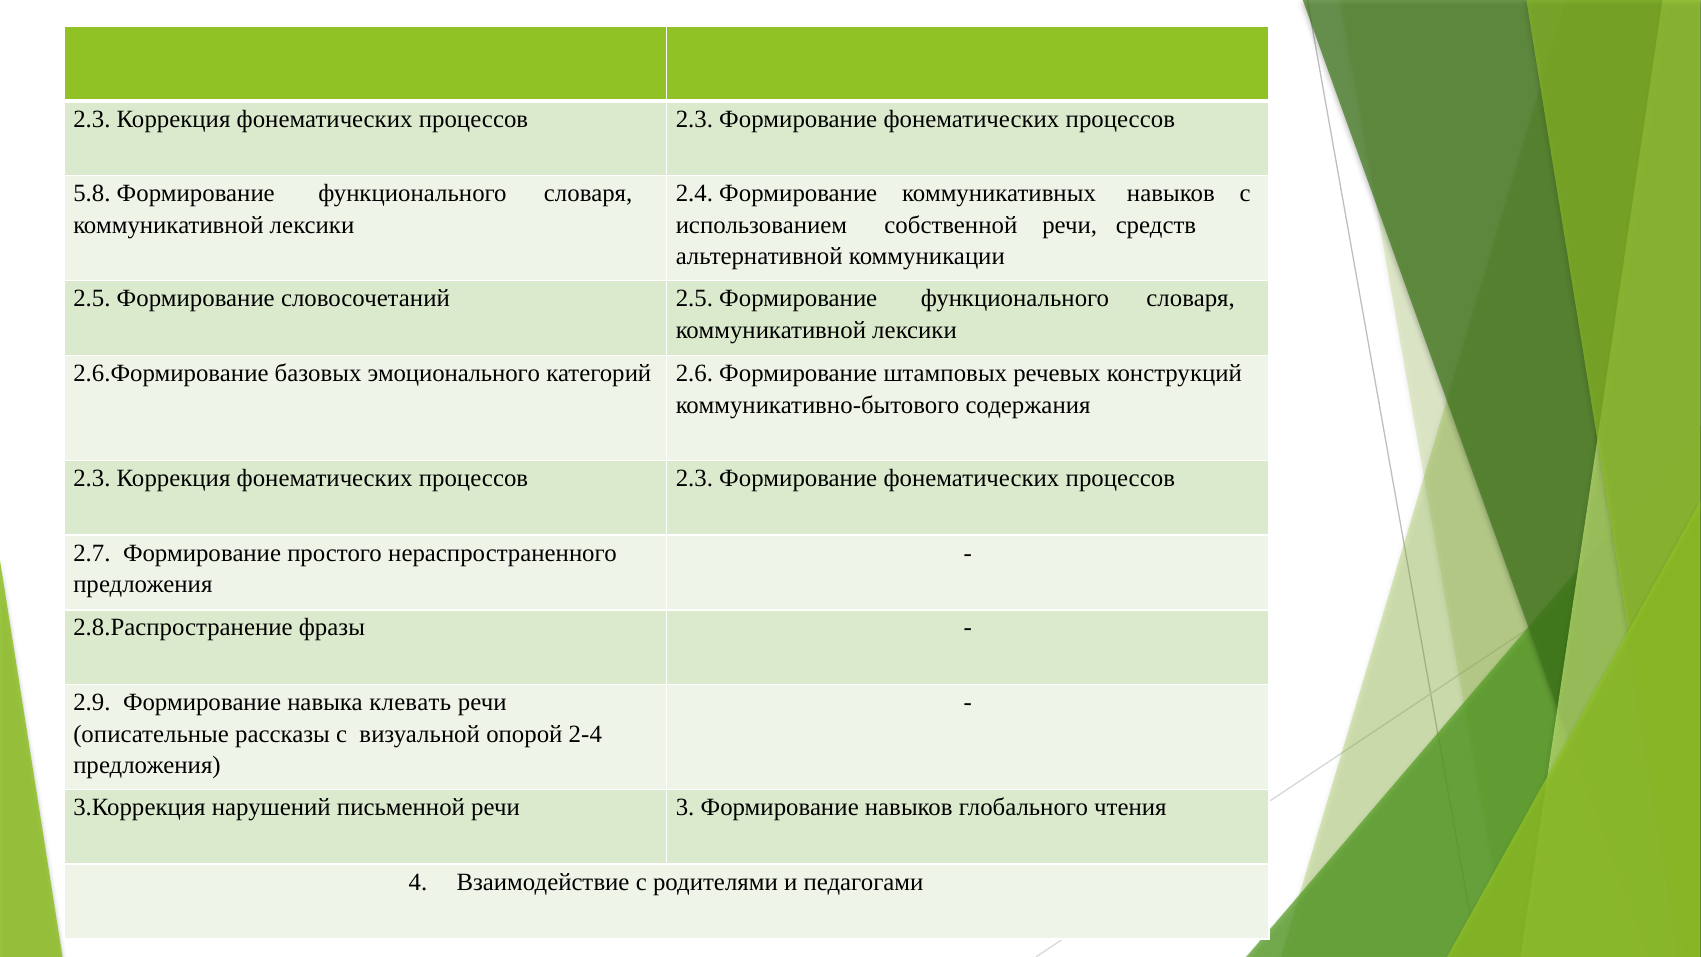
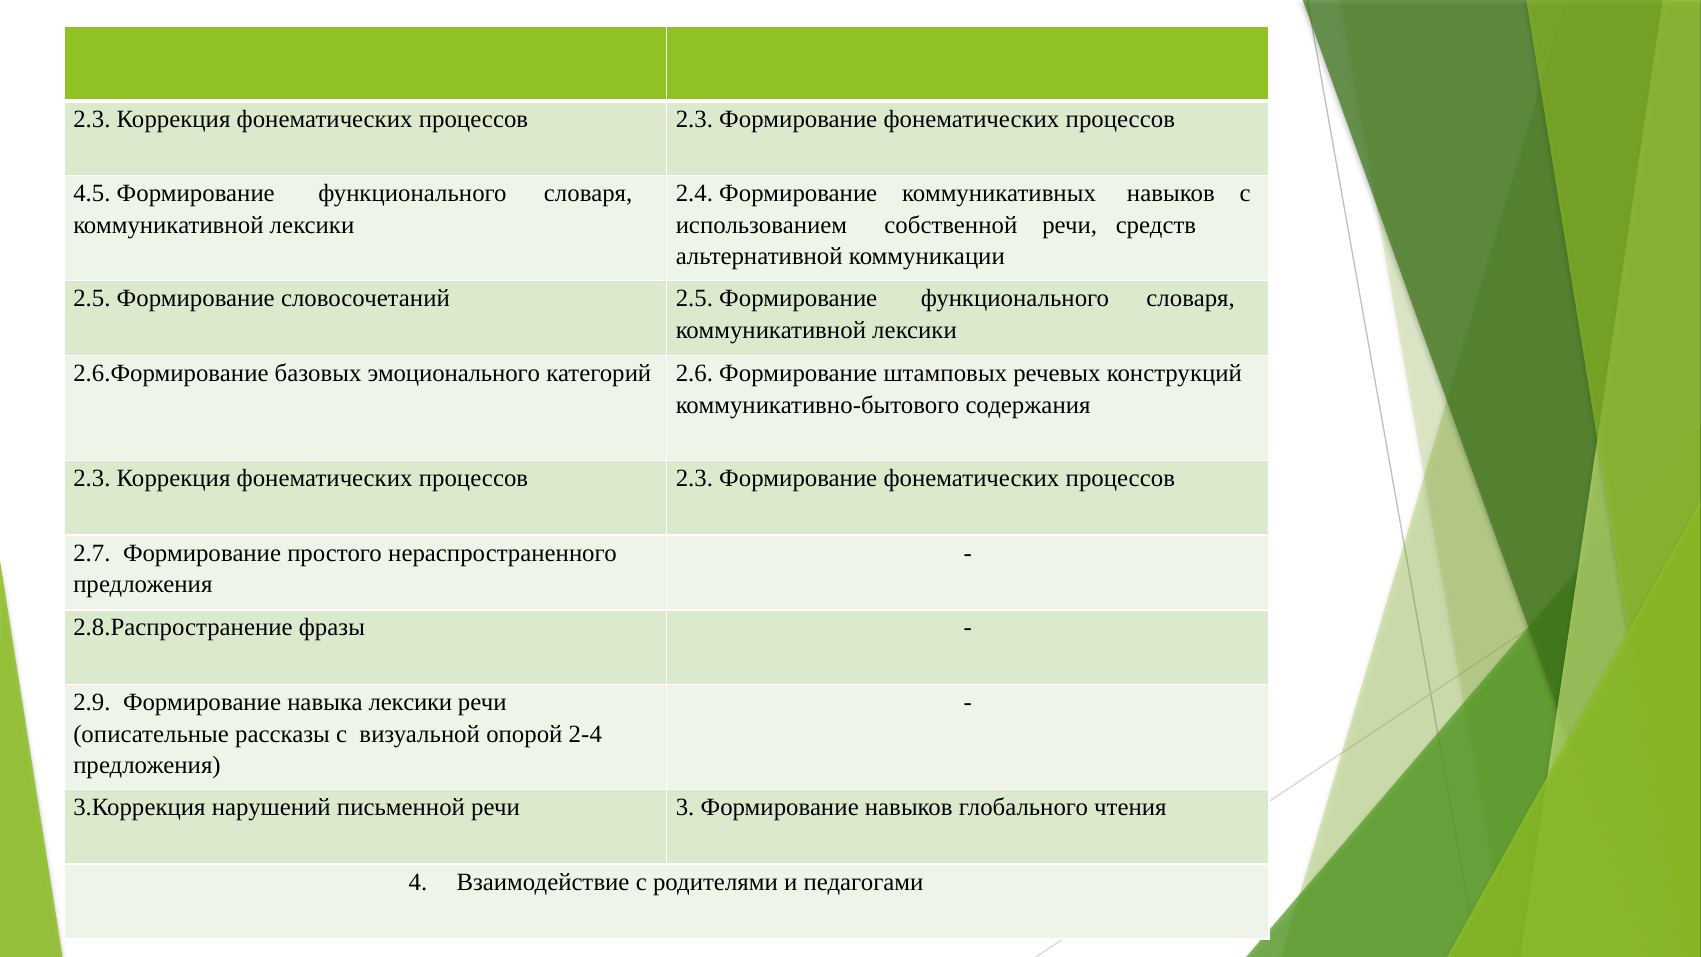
5.8: 5.8 -> 4.5
навыка клевать: клевать -> лексики
